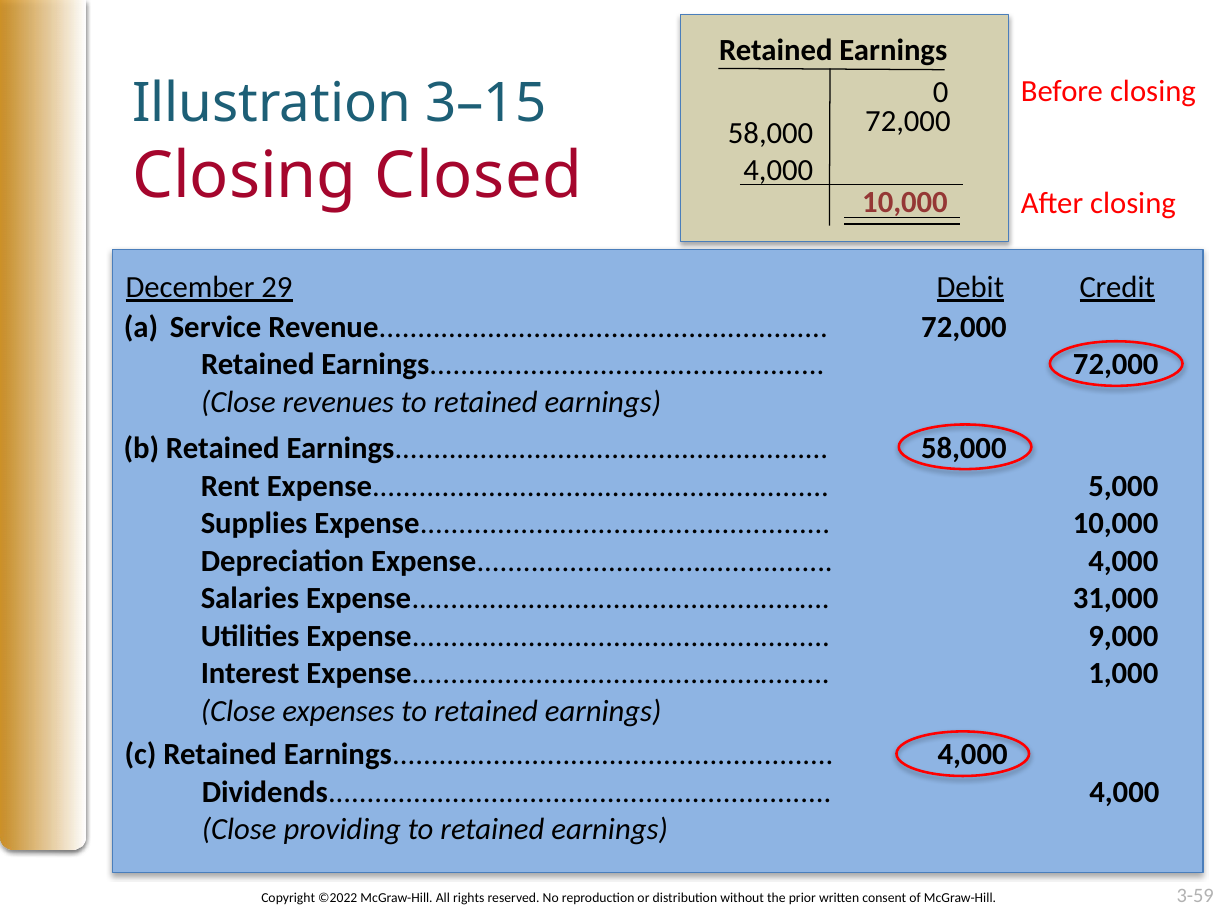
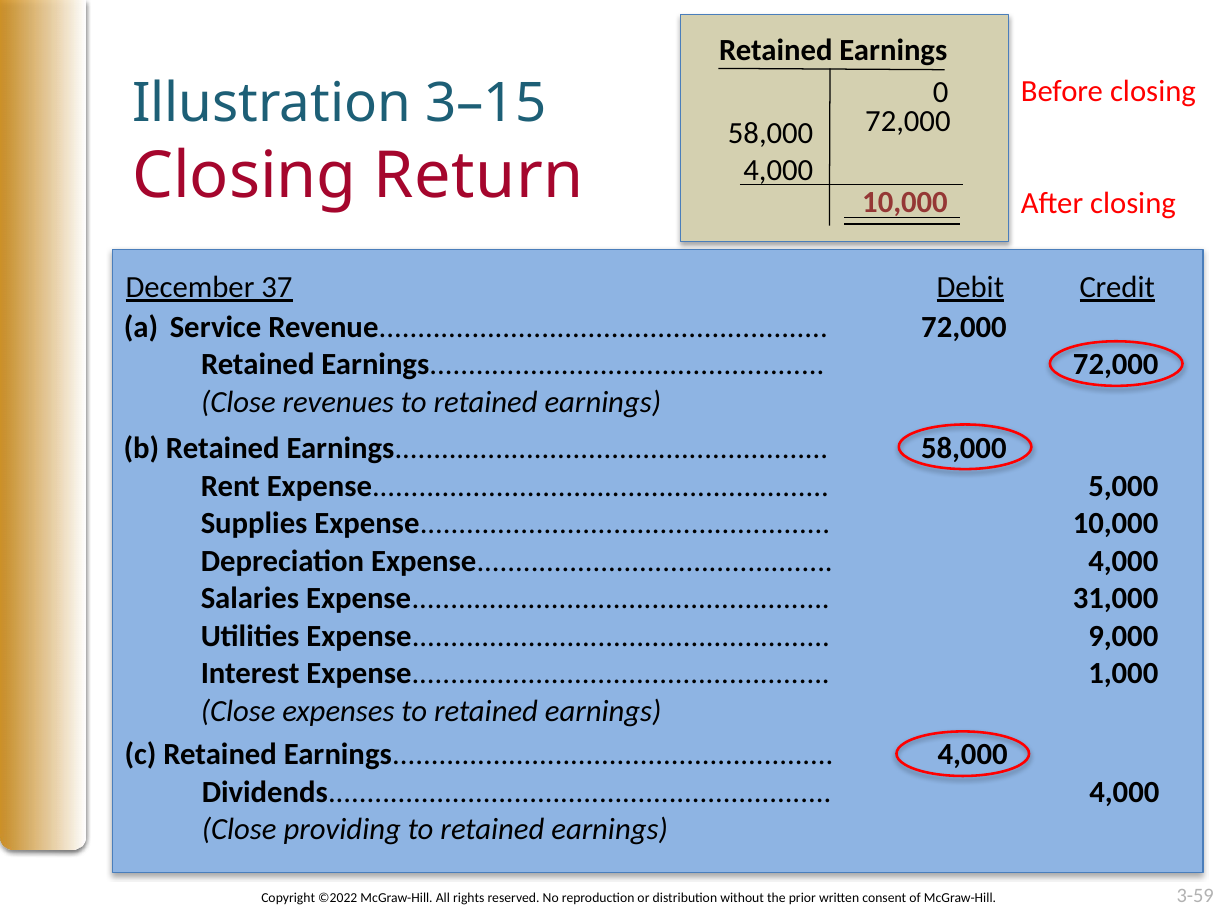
Closed: Closed -> Return
29: 29 -> 37
